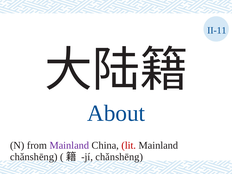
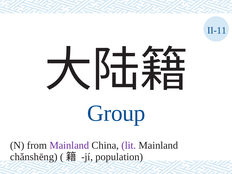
About: About -> Group
lit colour: red -> purple
jí chǎnshēng: chǎnshēng -> population
